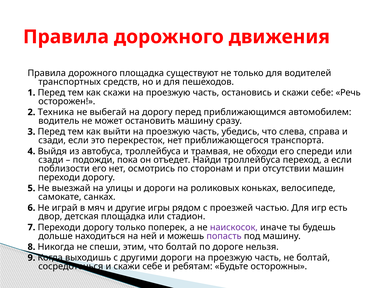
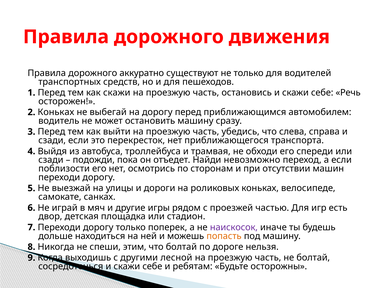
дорожного площадка: площадка -> аккуратно
2 Техника: Техника -> Коньках
Найди троллейбуса: троллейбуса -> невозможно
попасть colour: purple -> orange
другими дороги: дороги -> лесной
